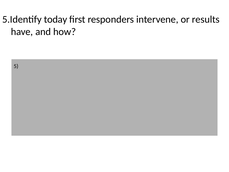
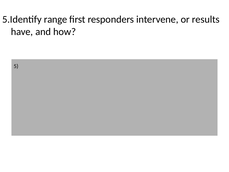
today: today -> range
